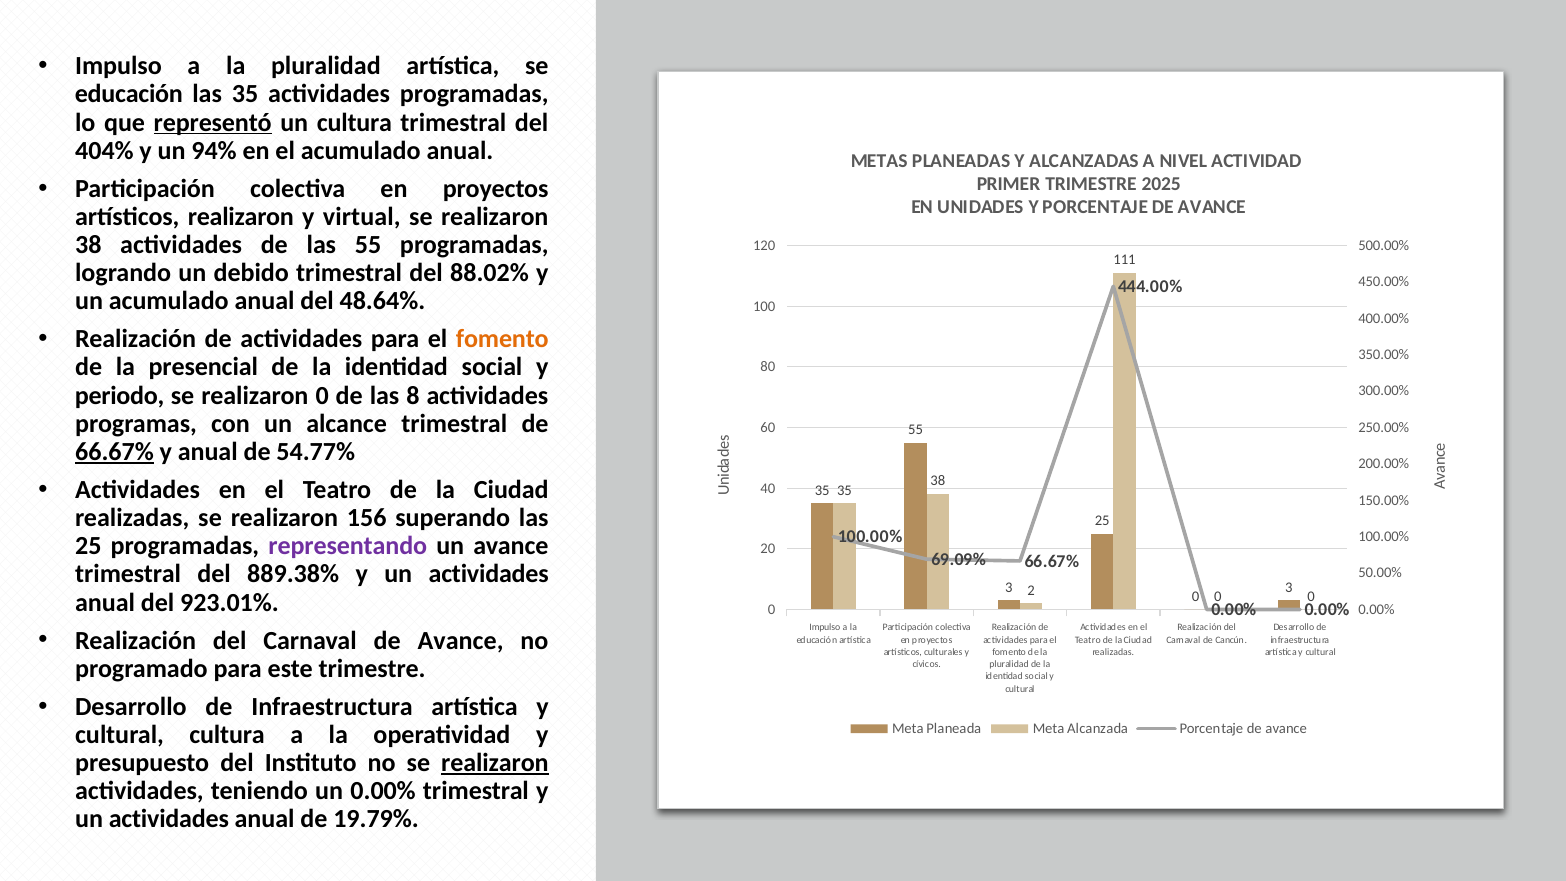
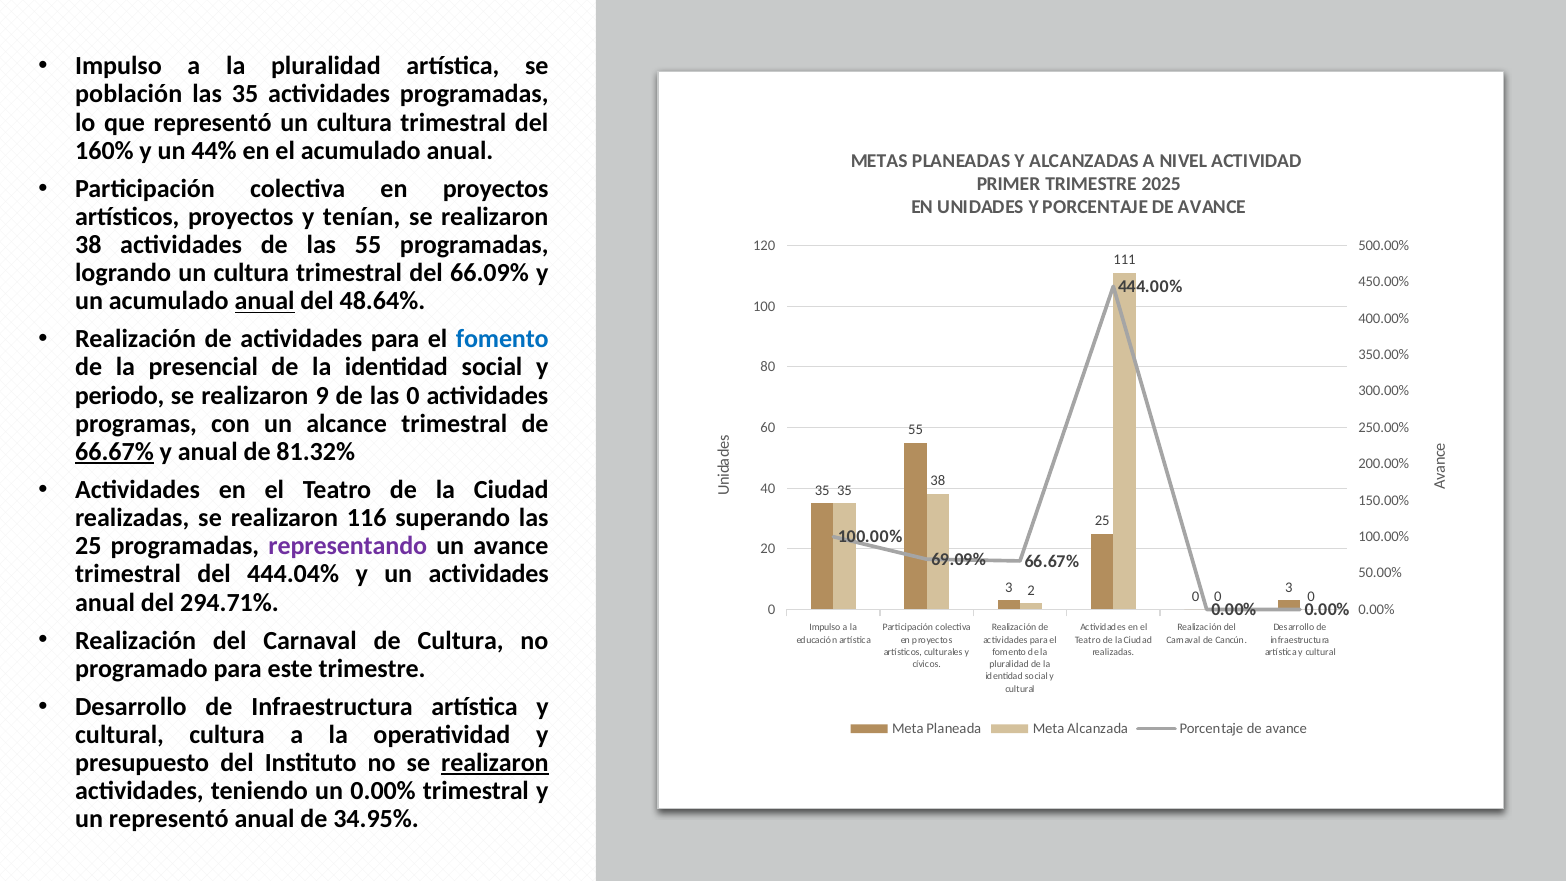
educación at (129, 94): educación -> población
representó at (213, 122) underline: present -> none
404%: 404% -> 160%
94%: 94% -> 44%
artísticos realizaron: realizaron -> proyectos
virtual: virtual -> tenían
logrando un debido: debido -> cultura
88.02%: 88.02% -> 66.09%
anual at (265, 301) underline: none -> present
fomento at (502, 339) colour: orange -> blue
realizaron 0: 0 -> 9
las 8: 8 -> 0
54.77%: 54.77% -> 81.32%
156: 156 -> 116
889.38%: 889.38% -> 444.04%
923.01%: 923.01% -> 294.71%
Carnaval de Avance: Avance -> Cultura
actividades at (169, 819): actividades -> representó
19.79%: 19.79% -> 34.95%
